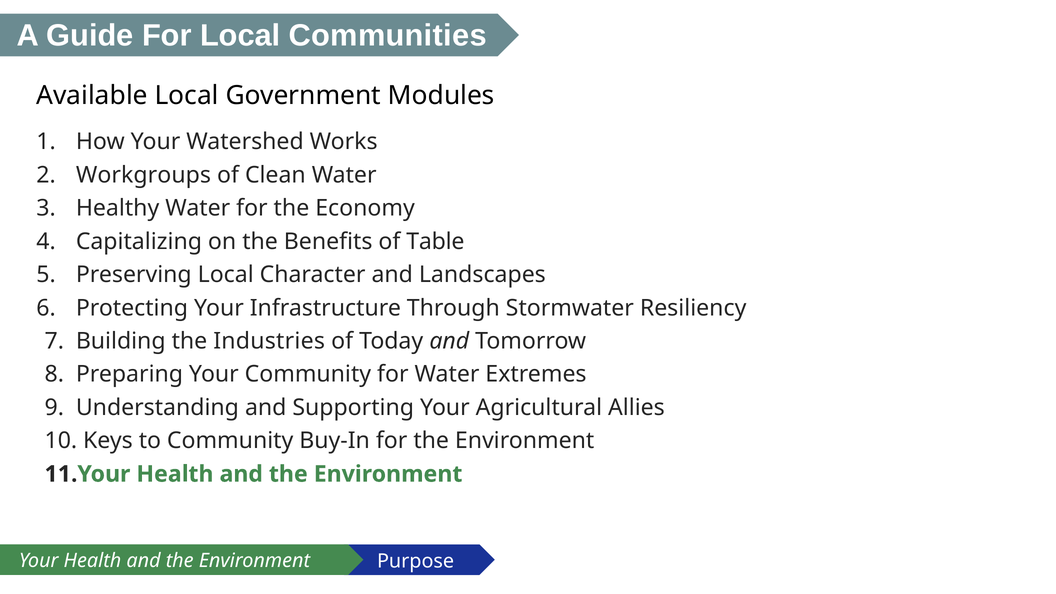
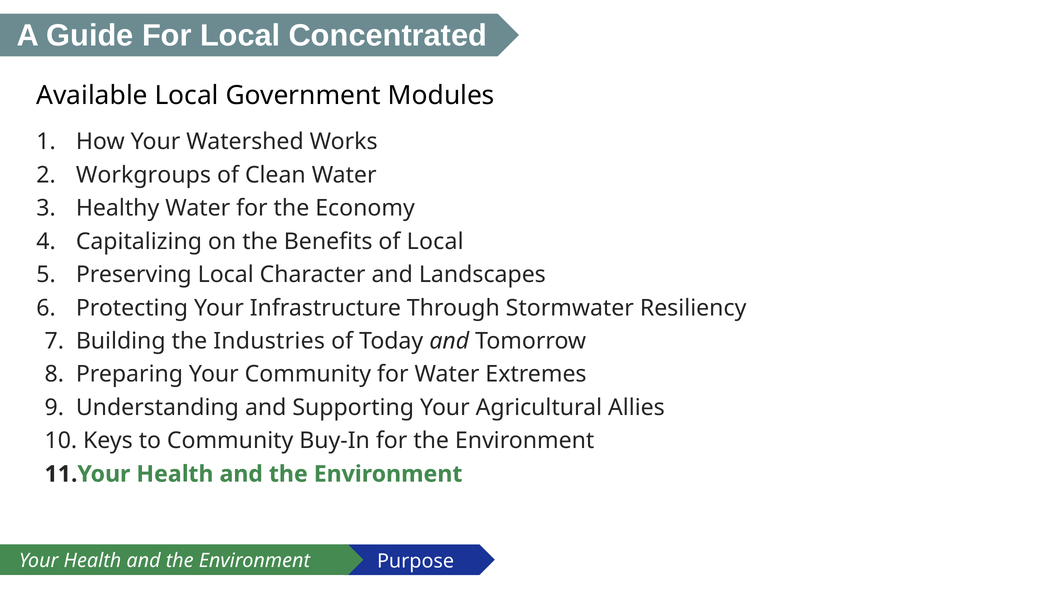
Communities: Communities -> Concentrated
of Table: Table -> Local
